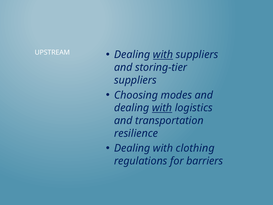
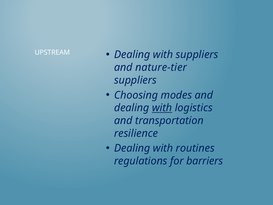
with at (163, 55) underline: present -> none
storing-tier: storing-tier -> nature-tier
clothing: clothing -> routines
